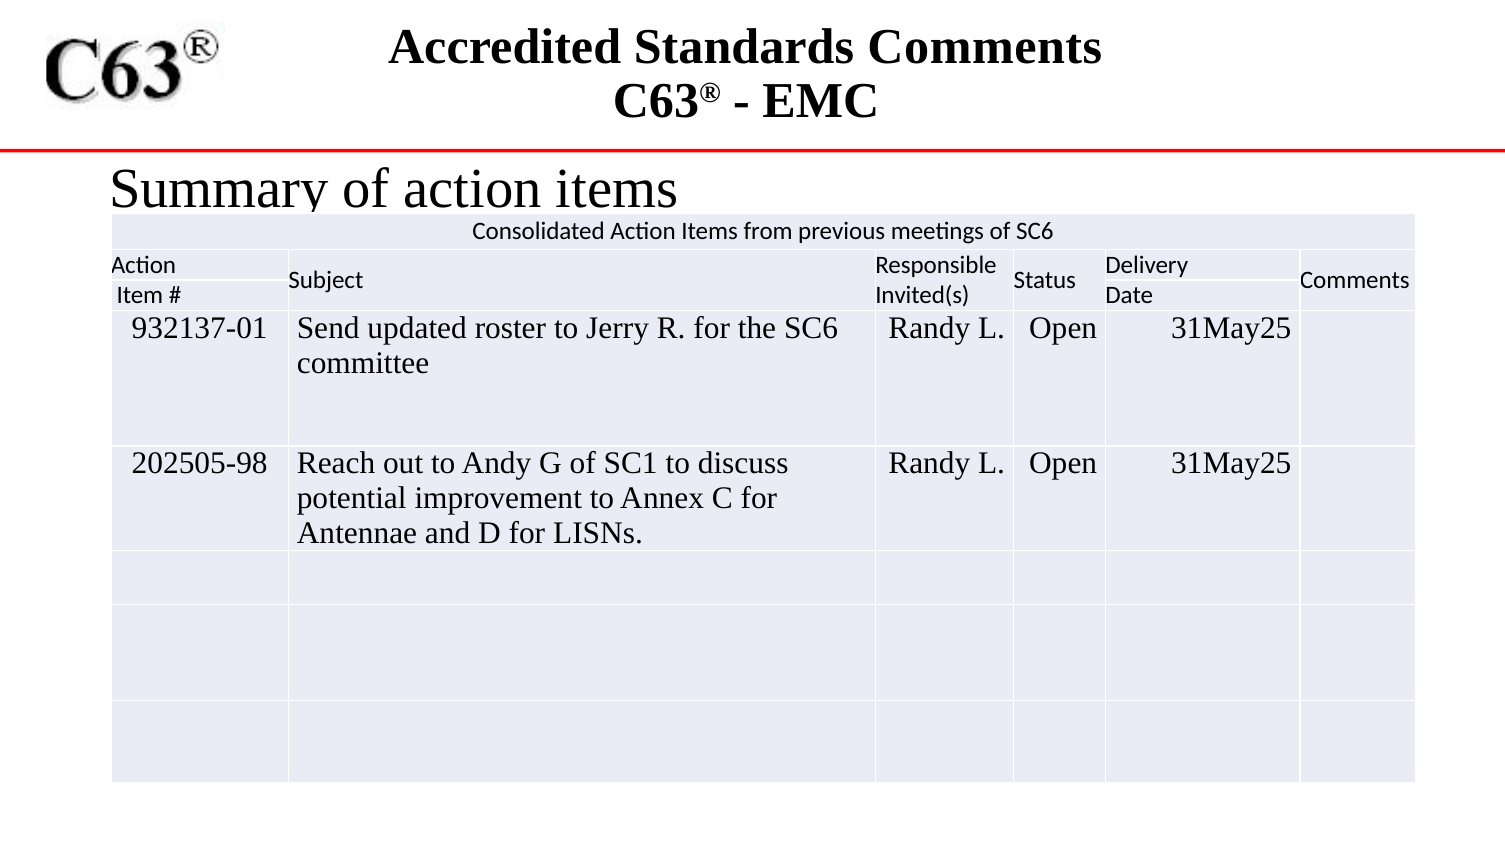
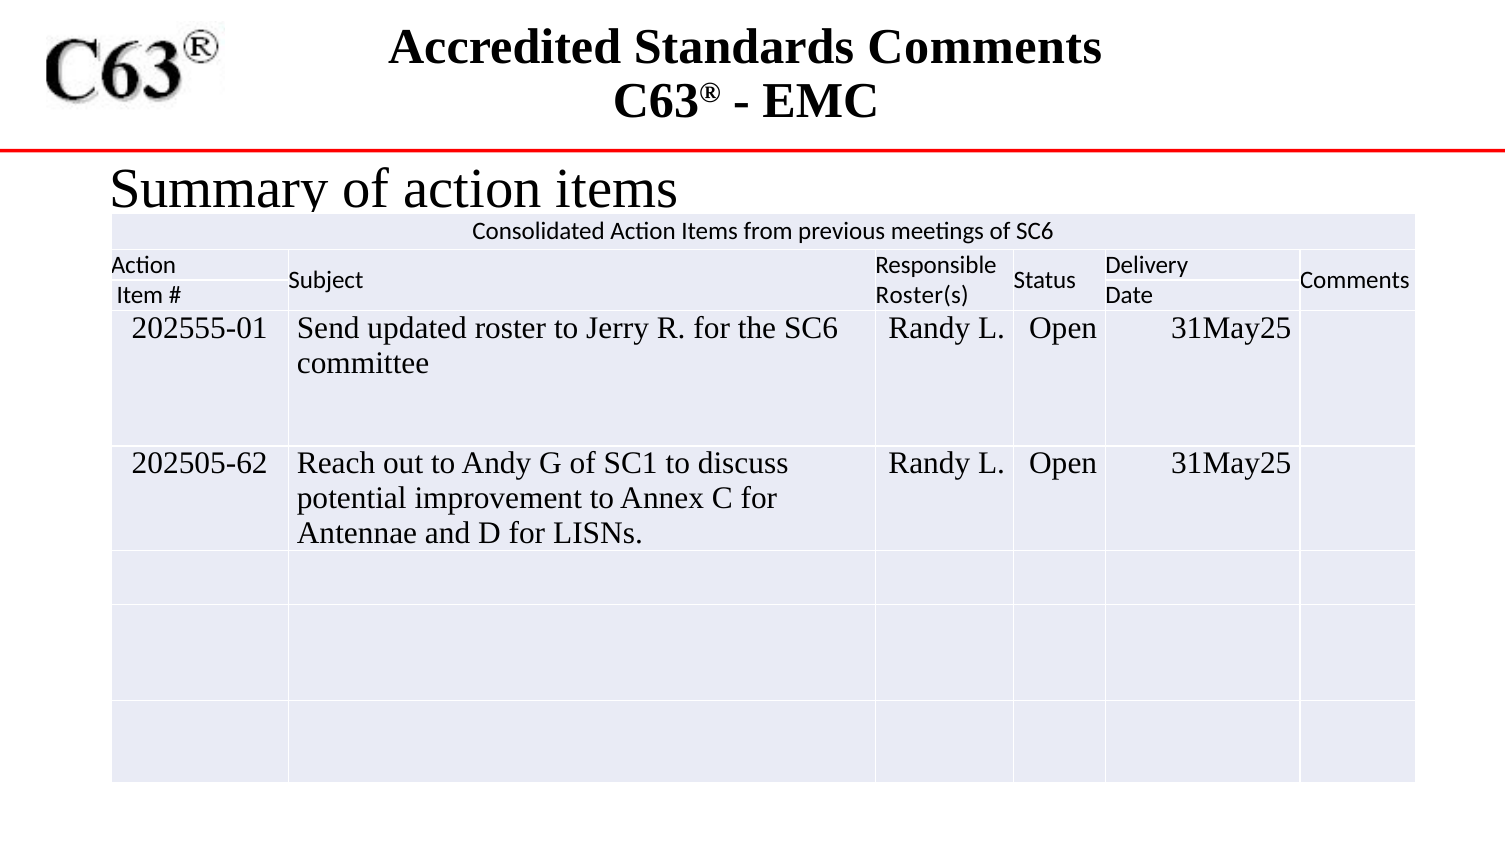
Invited(s: Invited(s -> Roster(s
932137-01: 932137-01 -> 202555-01
202505-98: 202505-98 -> 202505-62
